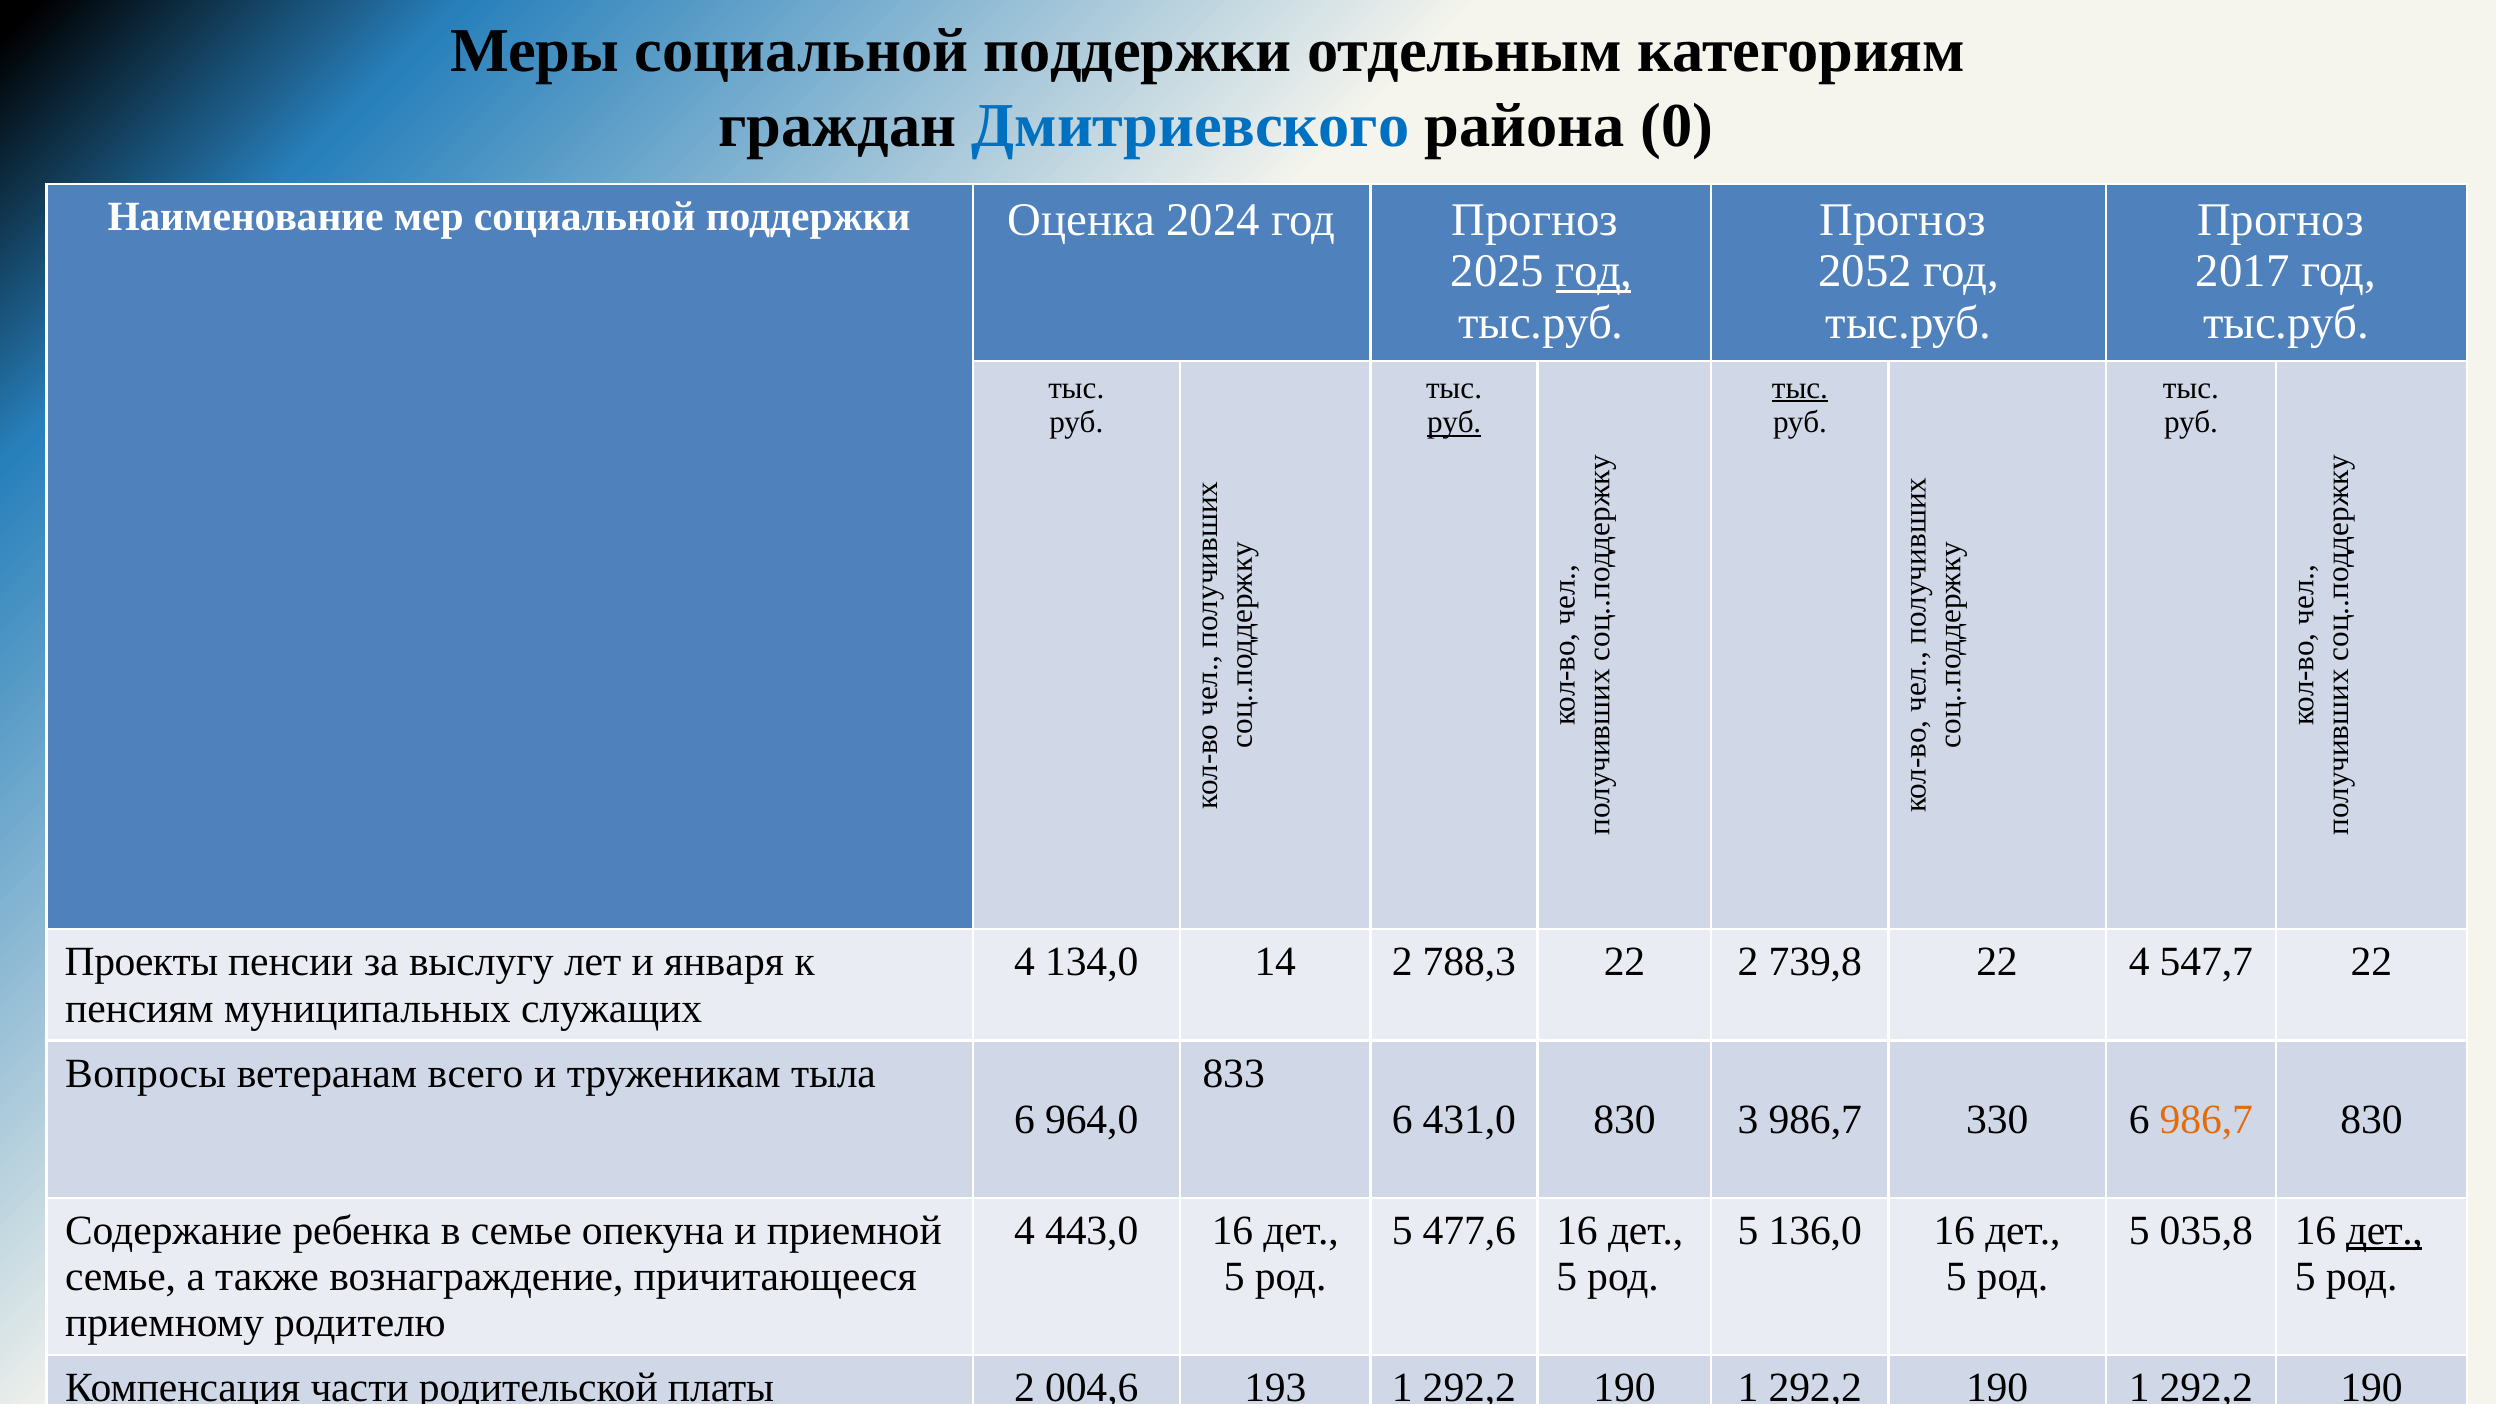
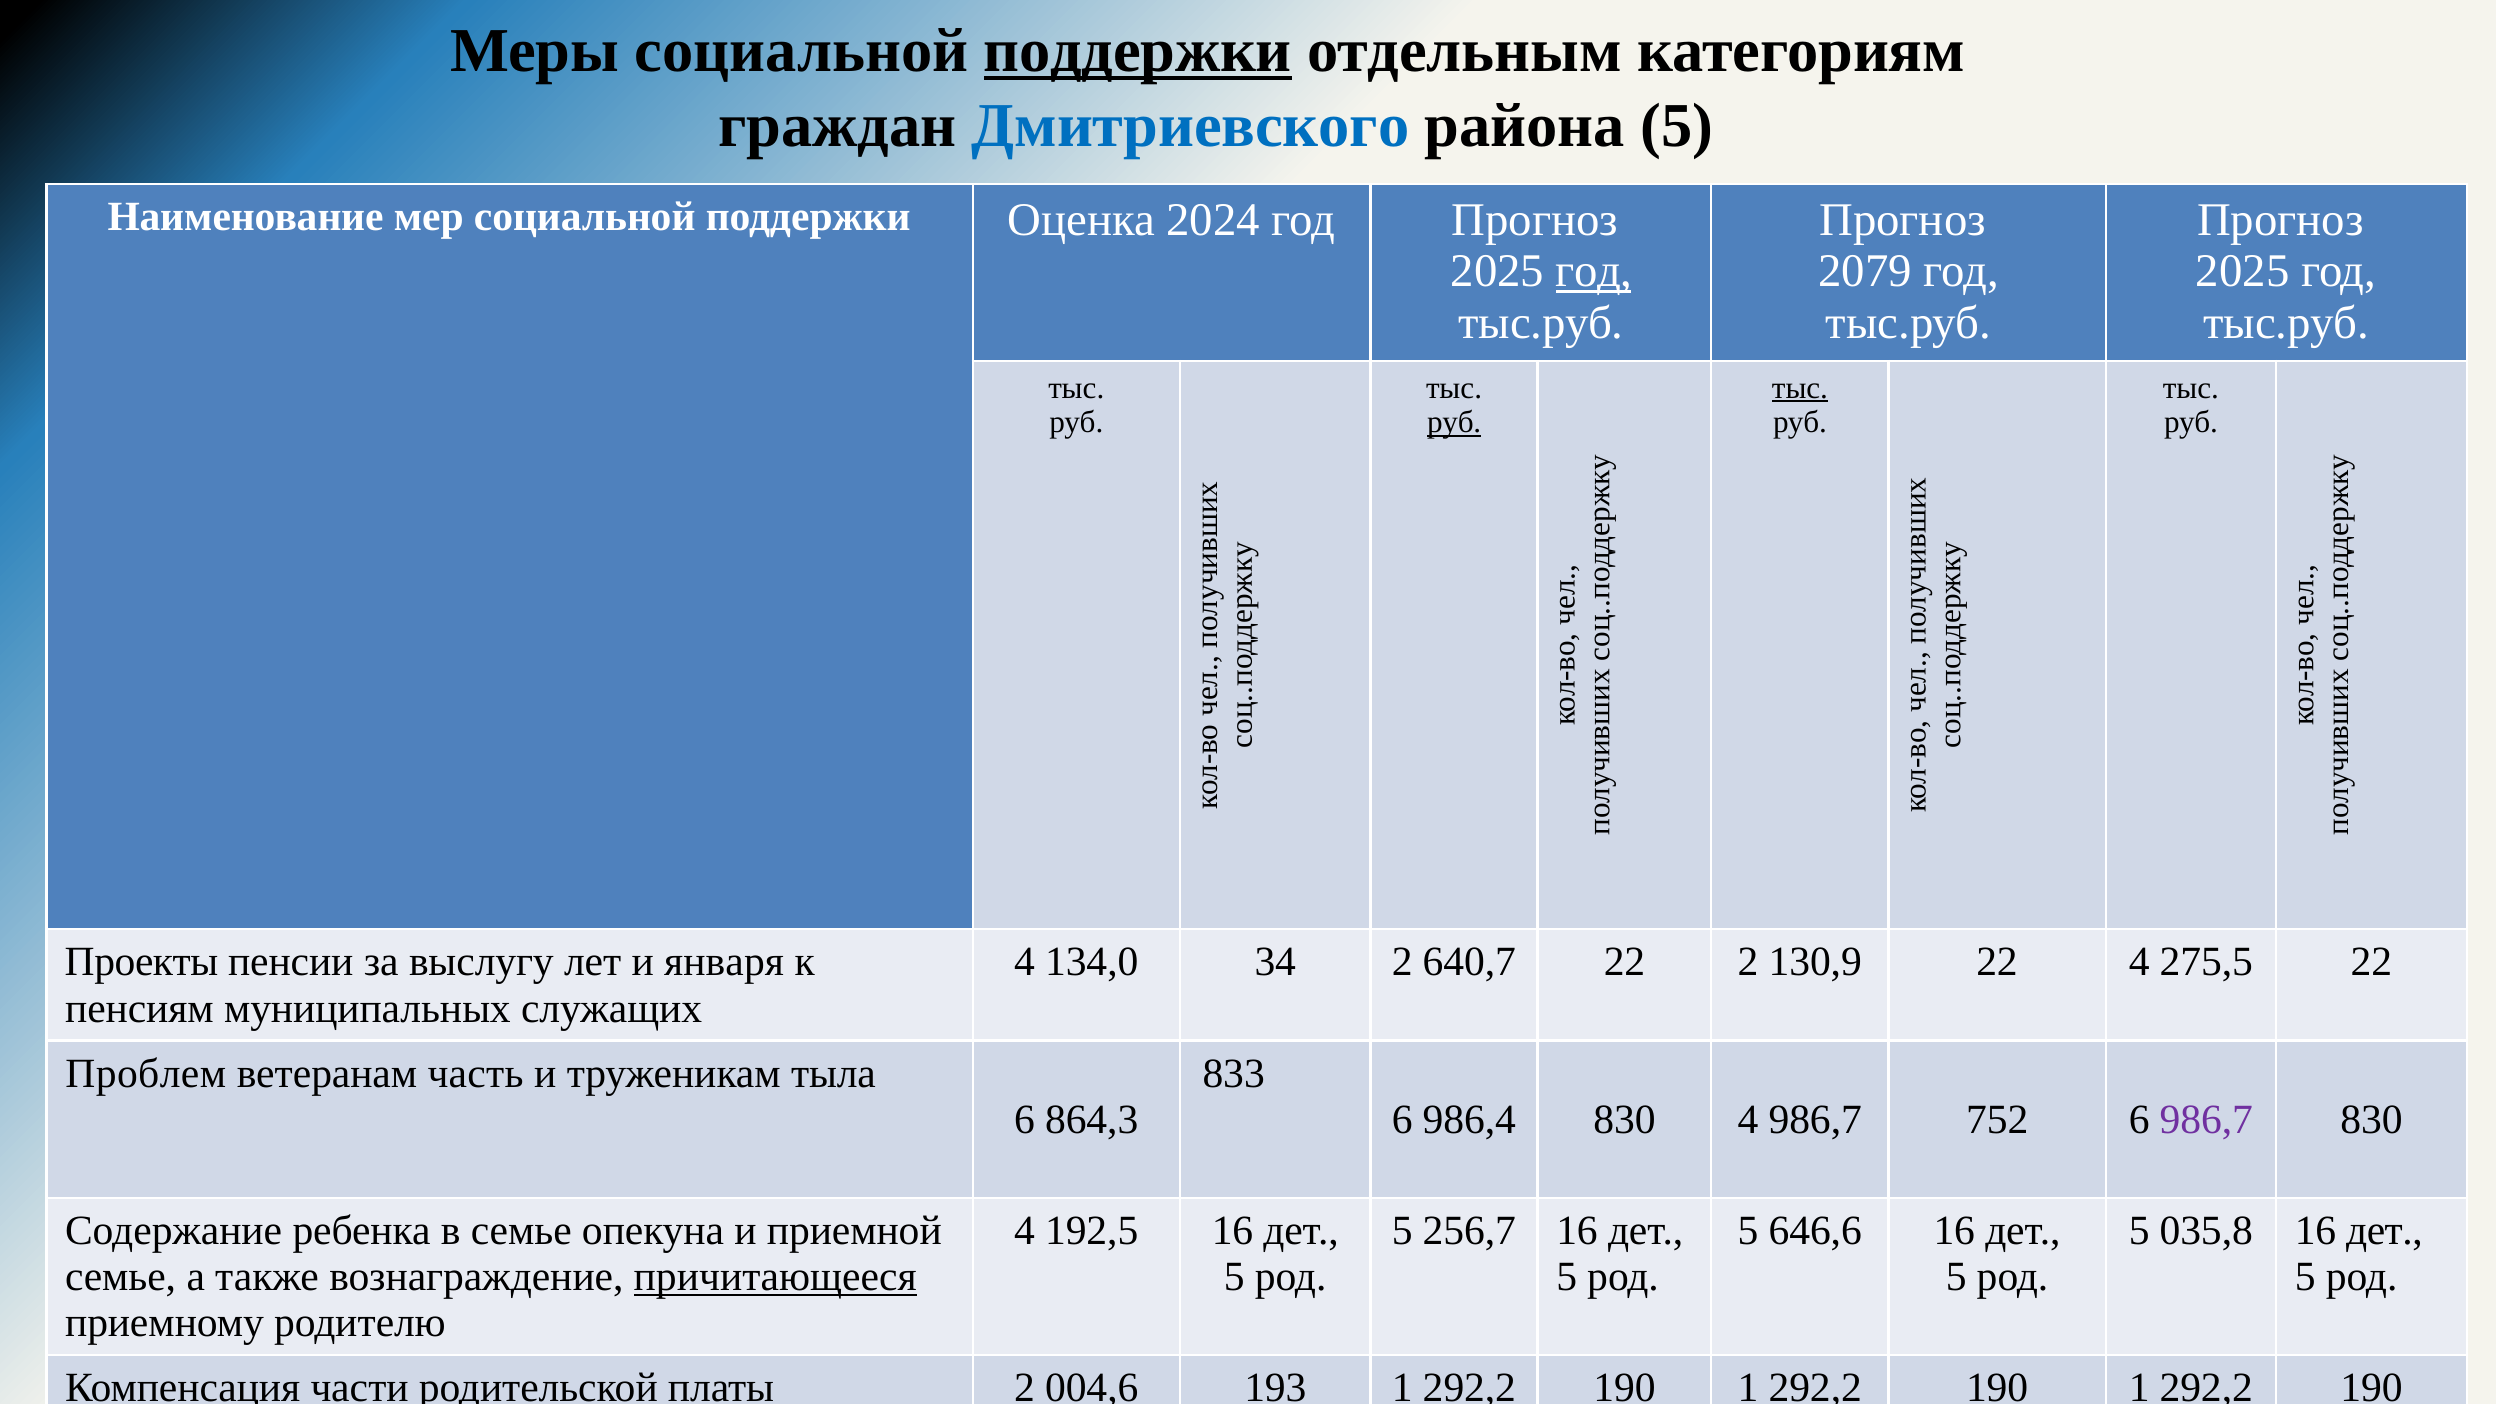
поддержки at (1138, 51) underline: none -> present
района 0: 0 -> 5
2052: 2052 -> 2079
2017 at (2243, 271): 2017 -> 2025
14: 14 -> 34
788,3: 788,3 -> 640,7
739,8: 739,8 -> 130,9
547,7: 547,7 -> 275,5
Вопросы: Вопросы -> Проблем
всего: всего -> часть
964,0: 964,0 -> 864,3
431,0: 431,0 -> 986,4
830 3: 3 -> 4
330: 330 -> 752
986,7 at (2206, 1119) colour: orange -> purple
443,0: 443,0 -> 192,5
477,6: 477,6 -> 256,7
136,0: 136,0 -> 646,6
дет at (2384, 1231) underline: present -> none
причитающееся underline: none -> present
